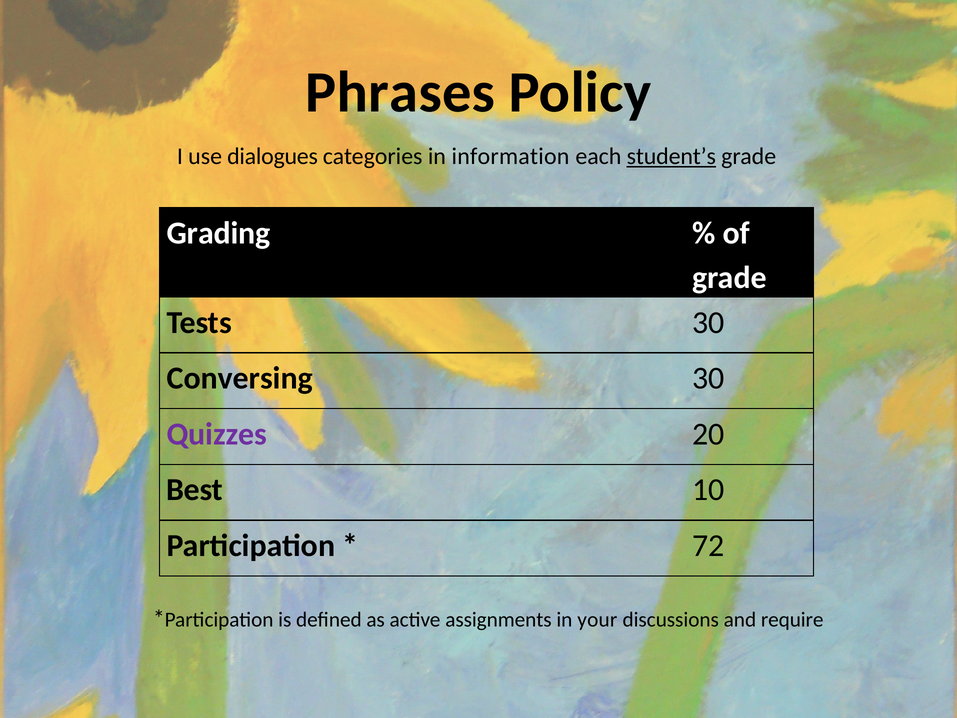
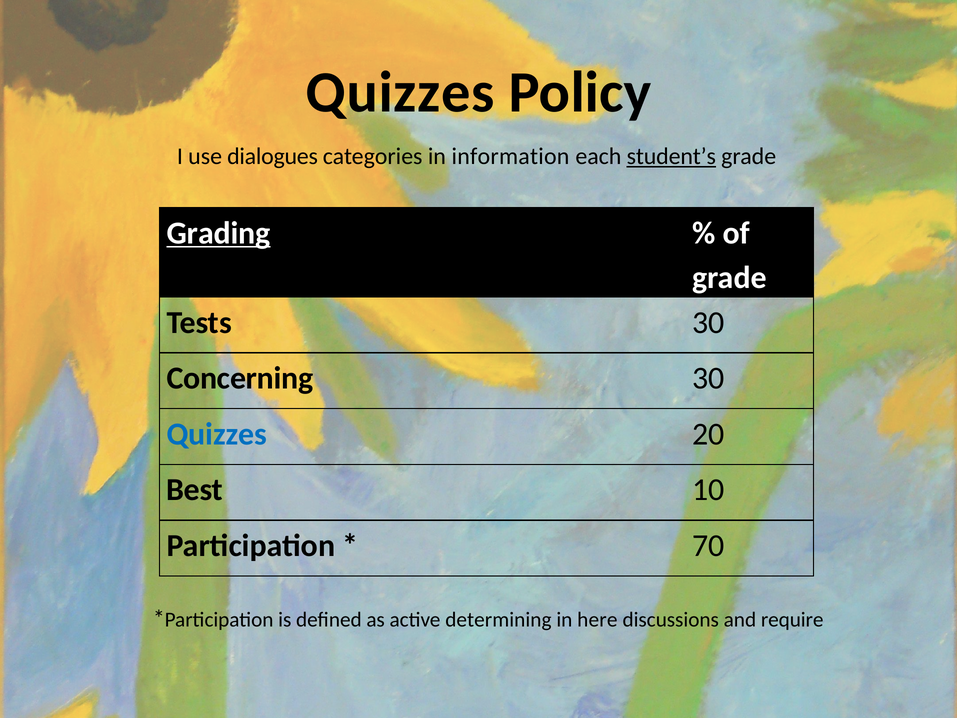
Phrases at (400, 93): Phrases -> Quizzes
Grading underline: none -> present
Conversing: Conversing -> Concerning
Quizzes at (217, 434) colour: purple -> blue
72: 72 -> 70
assignments: assignments -> determining
your: your -> here
